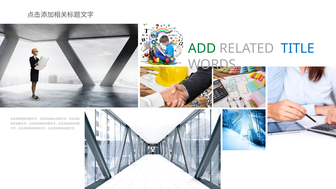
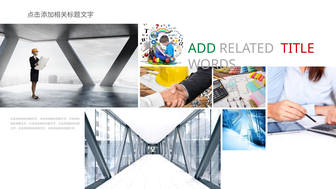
TITLE colour: blue -> red
